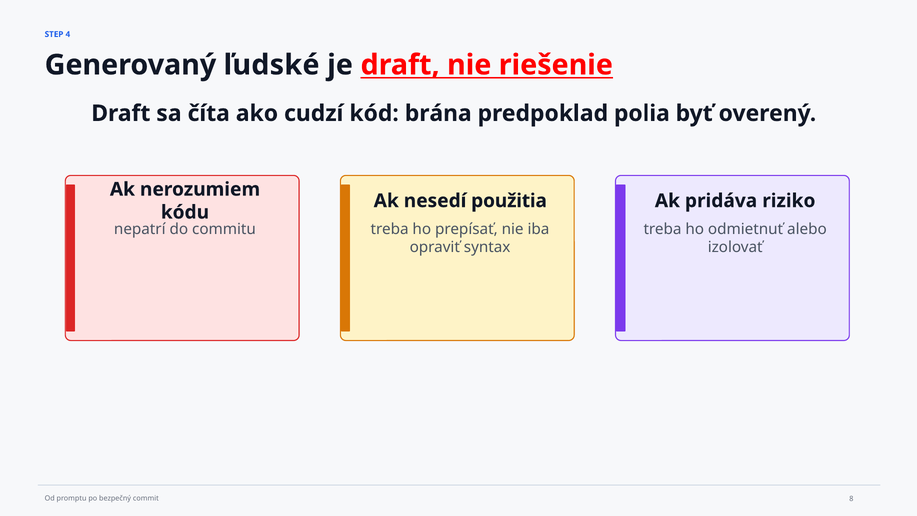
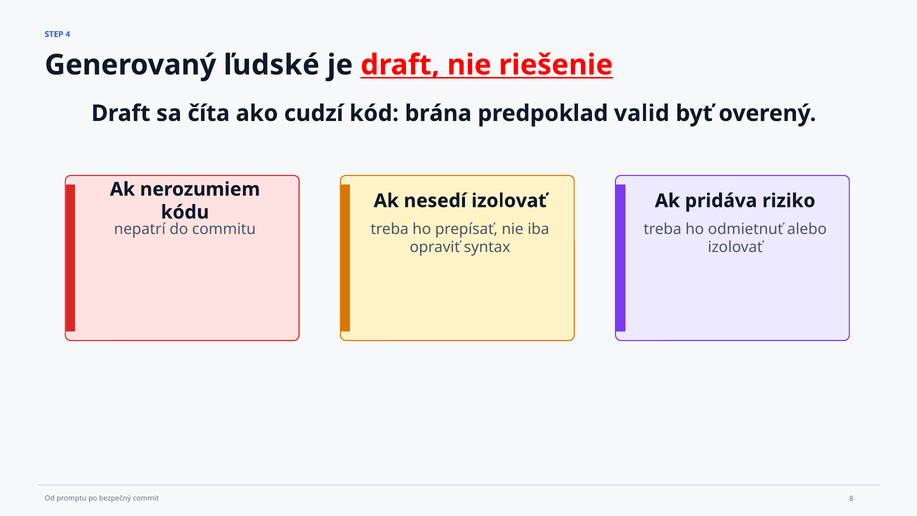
polia: polia -> valid
nesedí použitia: použitia -> izolovať
